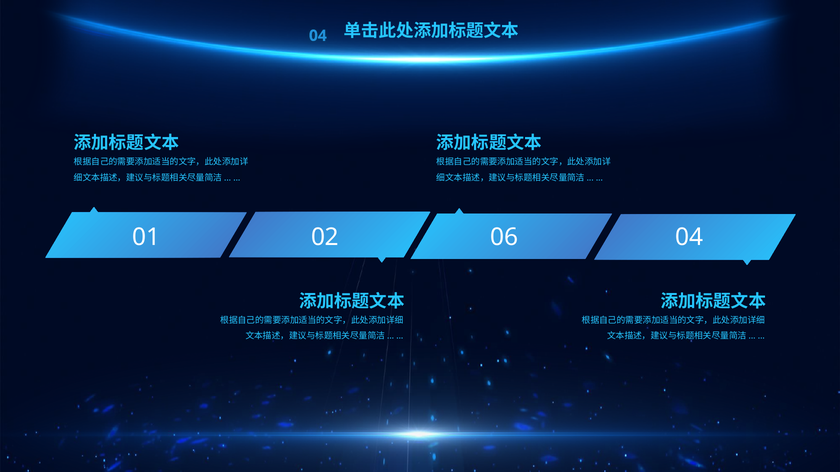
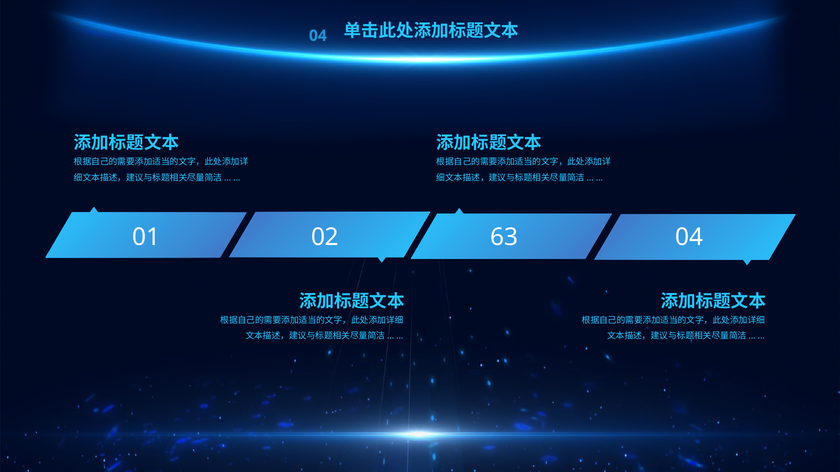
06: 06 -> 63
